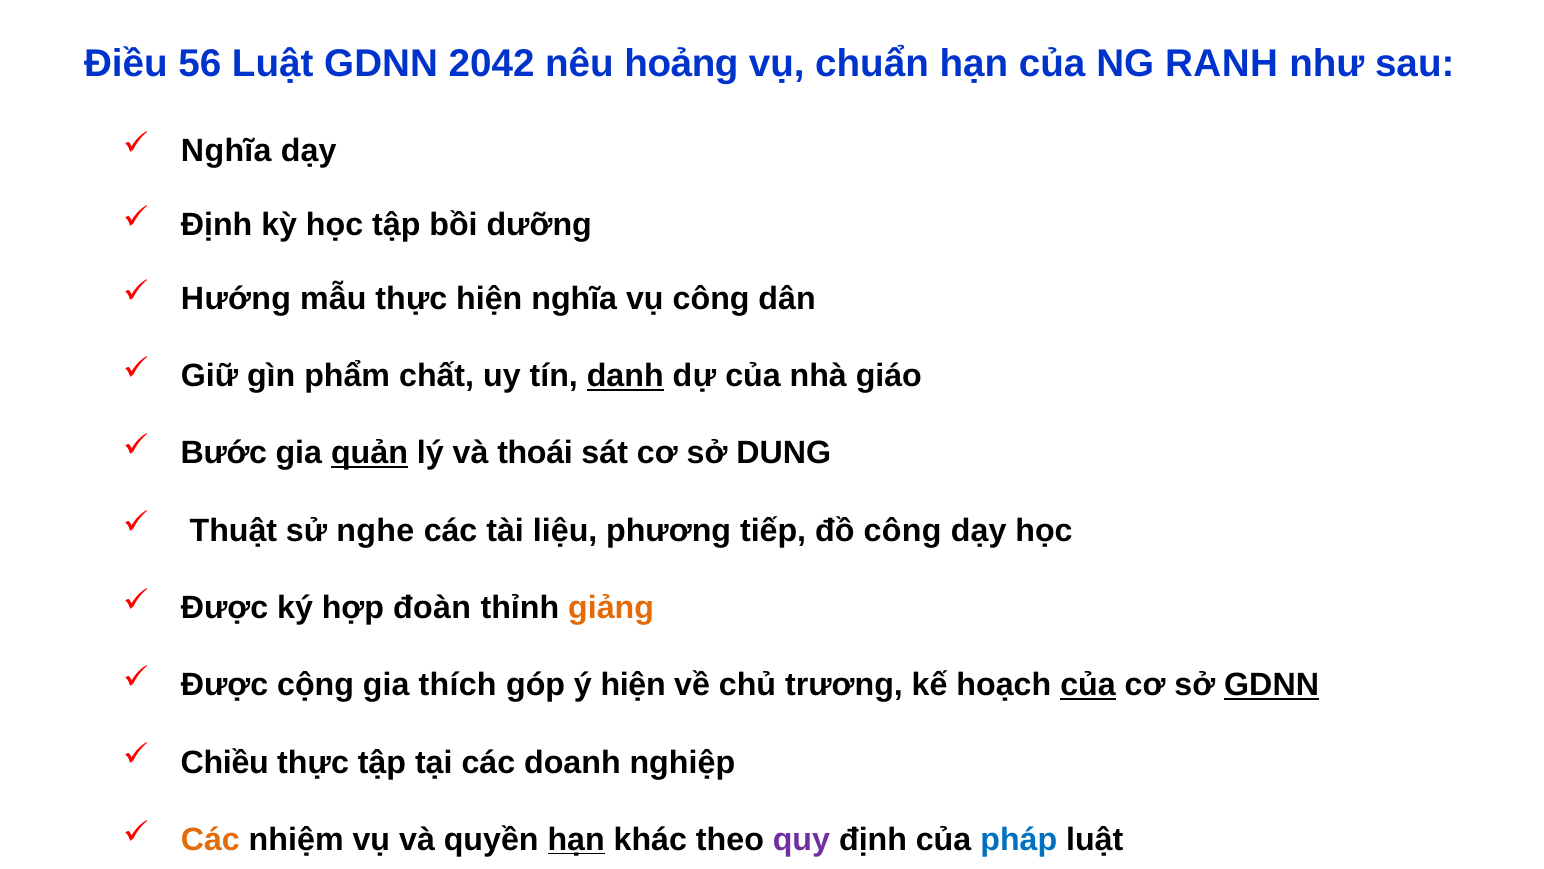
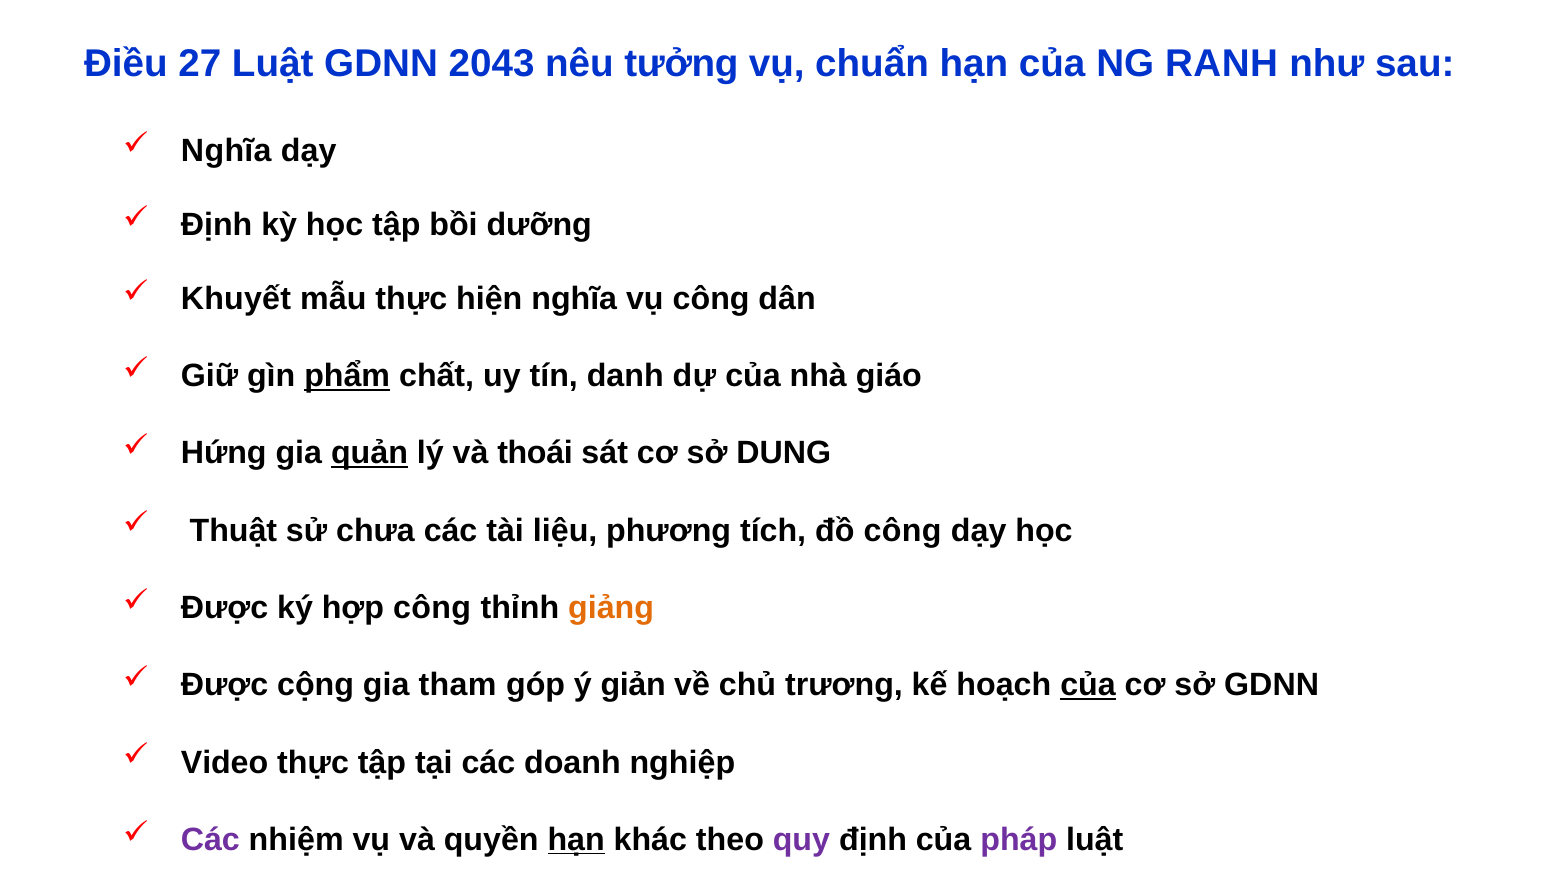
56: 56 -> 27
2042: 2042 -> 2043
hoảng: hoảng -> tưởng
Hướng: Hướng -> Khuyết
phẩm underline: none -> present
danh underline: present -> none
Bước: Bước -> Hứng
nghe: nghe -> chưa
tiếp: tiếp -> tích
hợp đoàn: đoàn -> công
thích: thích -> tham
ý hiện: hiện -> giản
GDNN at (1272, 685) underline: present -> none
Chiều: Chiều -> Video
Các at (210, 839) colour: orange -> purple
pháp colour: blue -> purple
